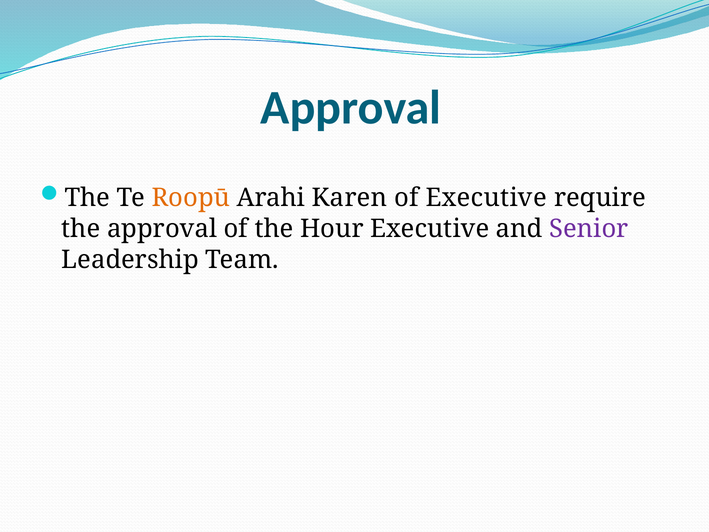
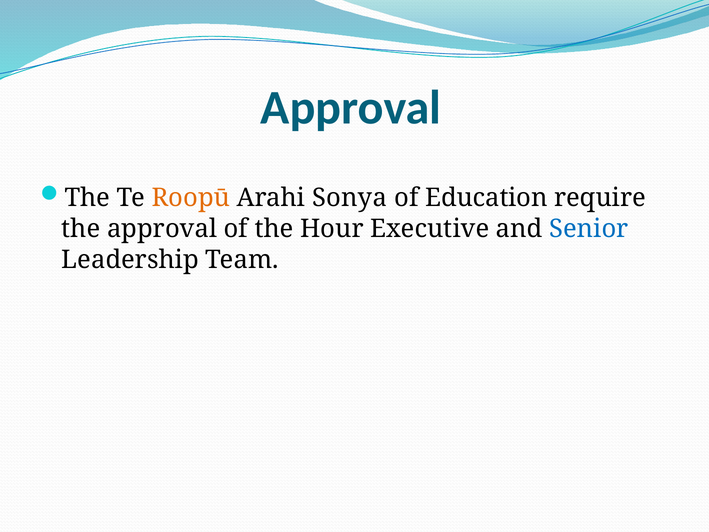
Karen: Karen -> Sonya
of Executive: Executive -> Education
Senior colour: purple -> blue
